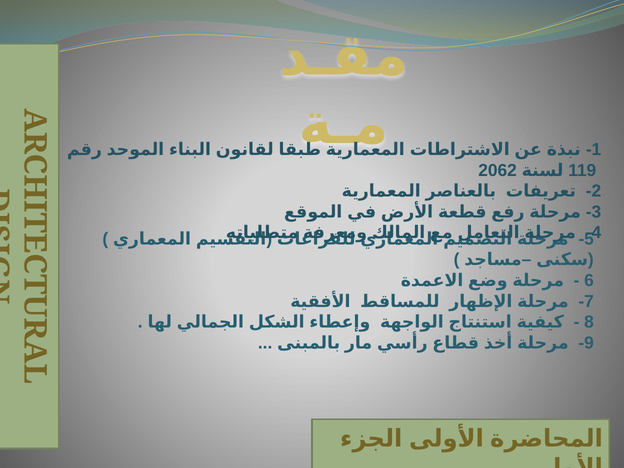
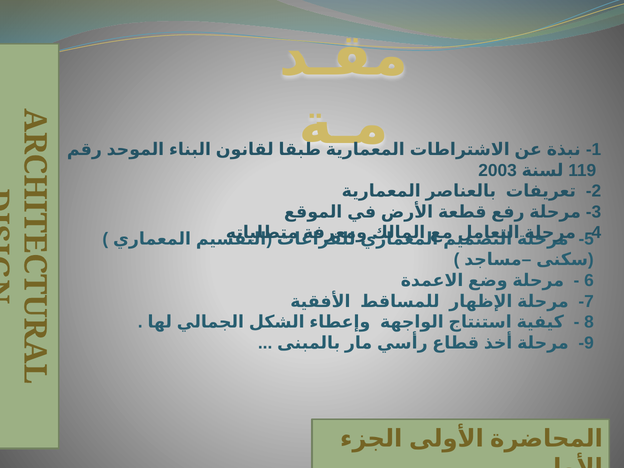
2062: 2062 -> 2003
